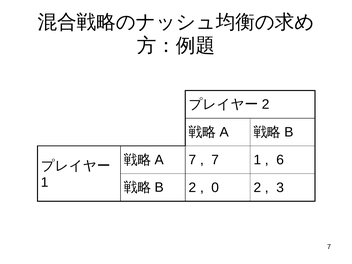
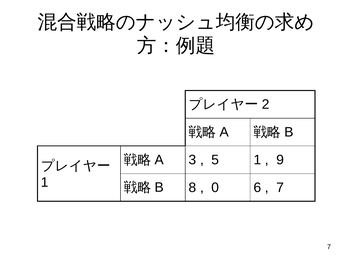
7 at (193, 160): 7 -> 3
7 at (215, 160): 7 -> 5
6: 6 -> 9
2 at (193, 188): 2 -> 8
0 2: 2 -> 6
3 at (280, 188): 3 -> 7
